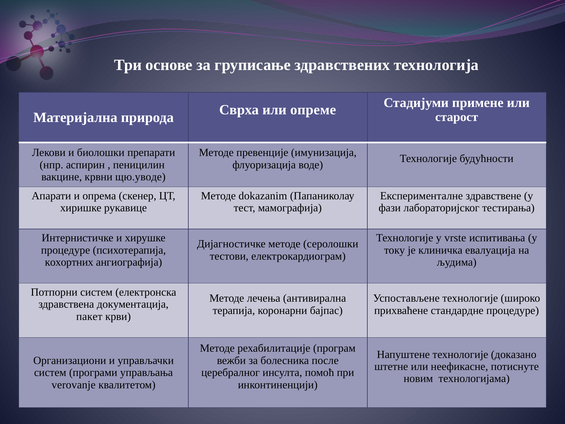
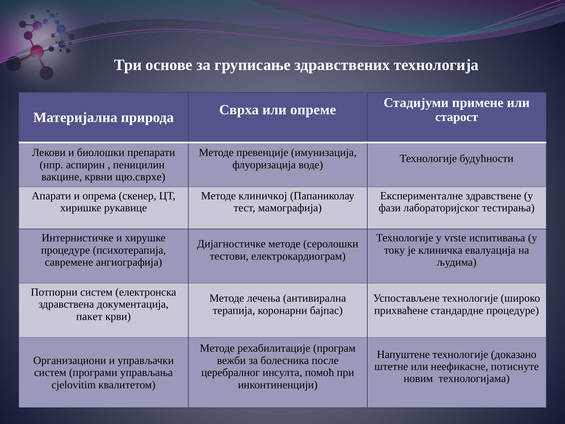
щю.уводе: щю.уводе -> щю.сврхе
dokazanim: dokazanim -> клиничкој
кохортних: кохортних -> савремене
verovanje: verovanje -> cjelovitim
